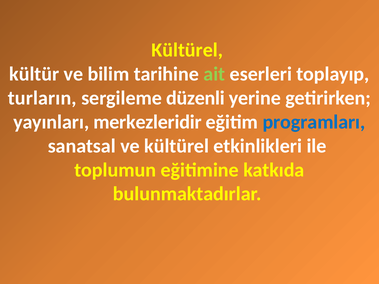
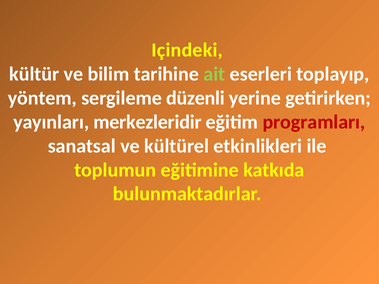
Kültürel at (187, 50): Kültürel -> Içindeki
turların: turların -> yöntem
programları colour: blue -> red
